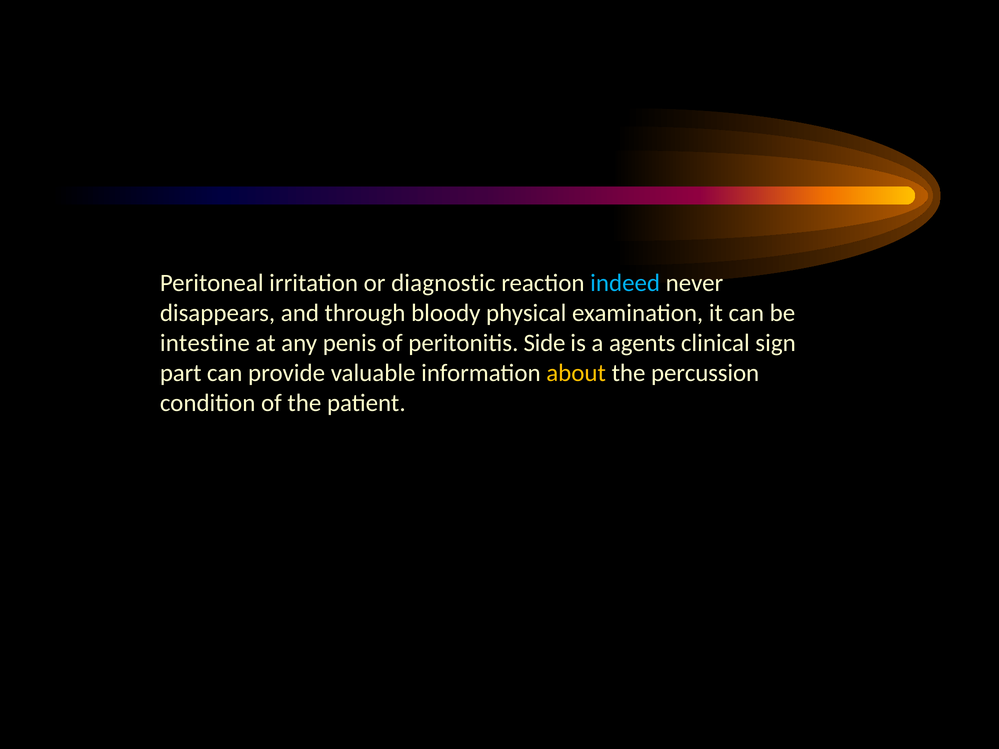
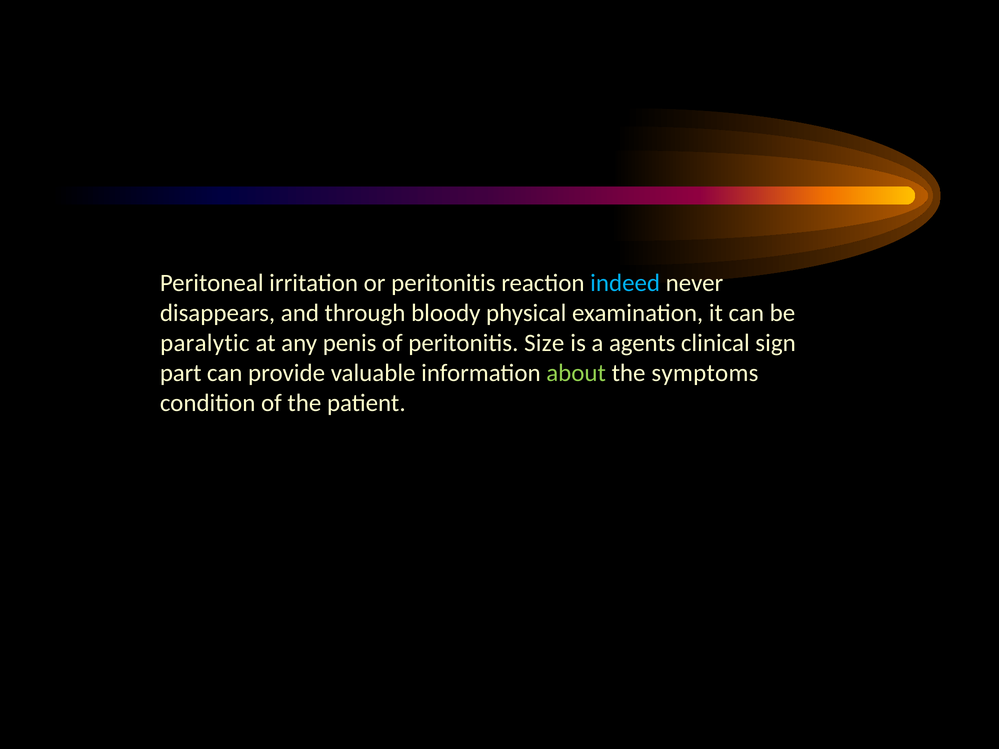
or diagnostic: diagnostic -> peritonitis
intestine: intestine -> paralytic
Side: Side -> Size
about colour: yellow -> light green
percussion: percussion -> symptoms
